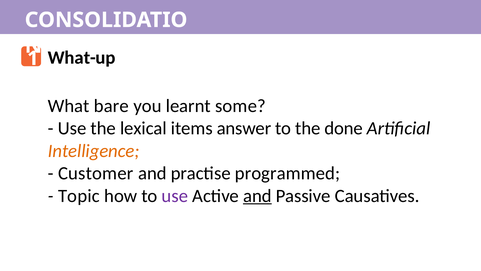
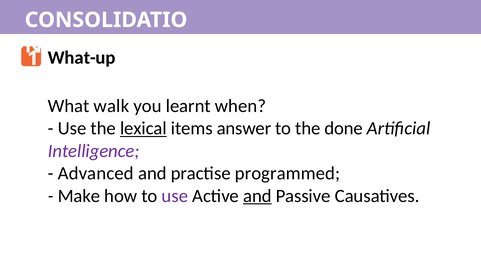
bare: bare -> walk
some: some -> when
lexical underline: none -> present
Intelligence colour: orange -> purple
Customer: Customer -> Advanced
Topic: Topic -> Make
